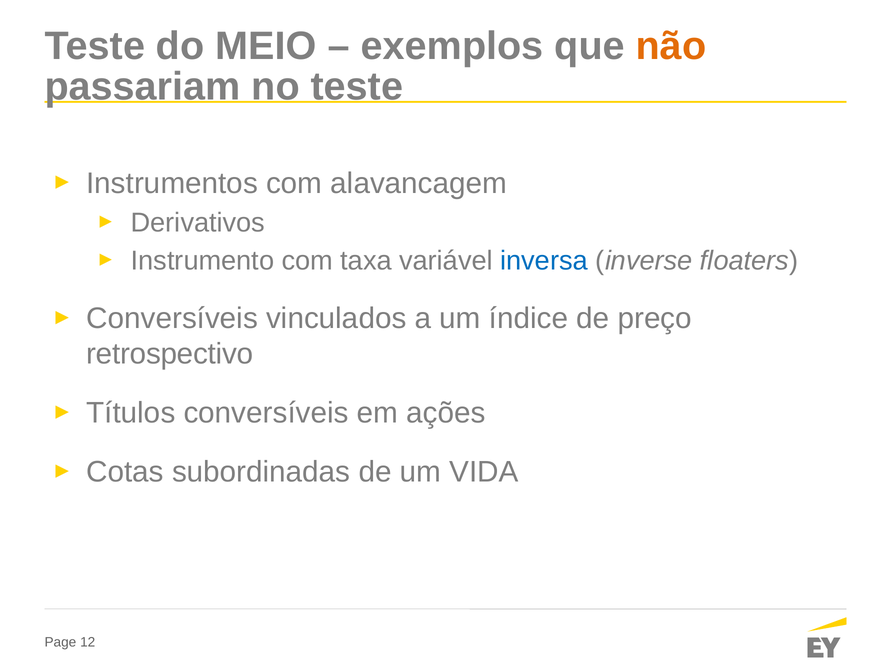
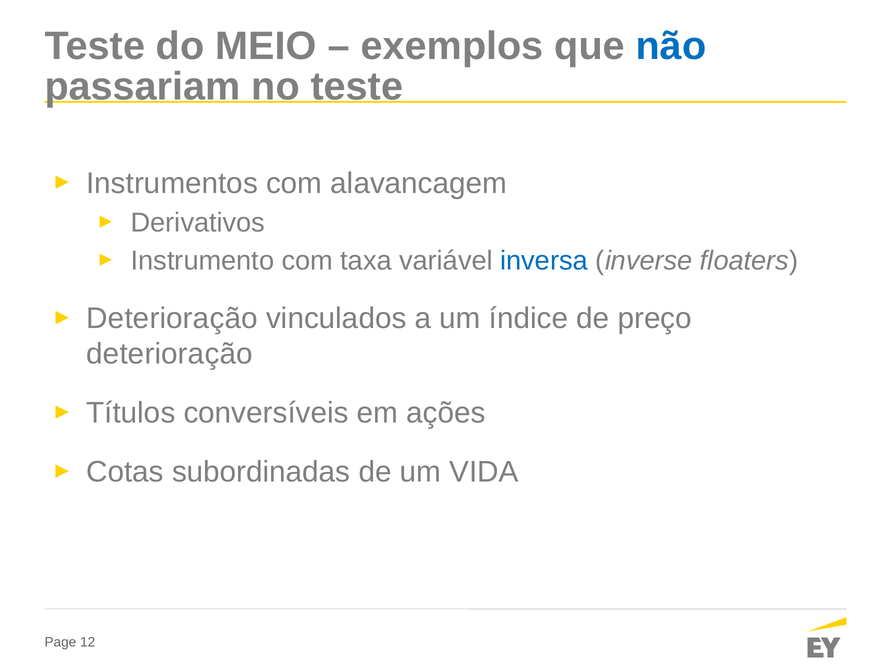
não colour: orange -> blue
Conversíveis at (172, 318): Conversíveis -> Deterioração
retrospectivo at (170, 354): retrospectivo -> deterioração
